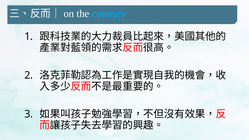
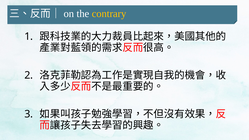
contrary colour: light blue -> yellow
